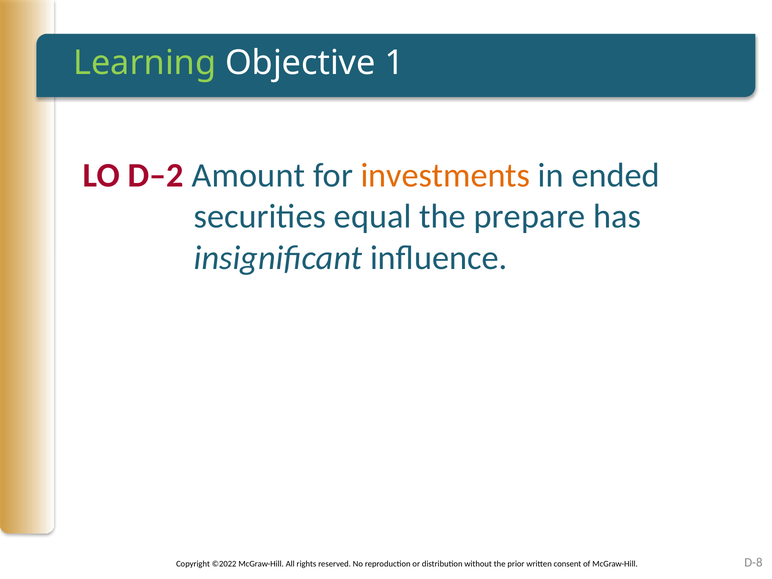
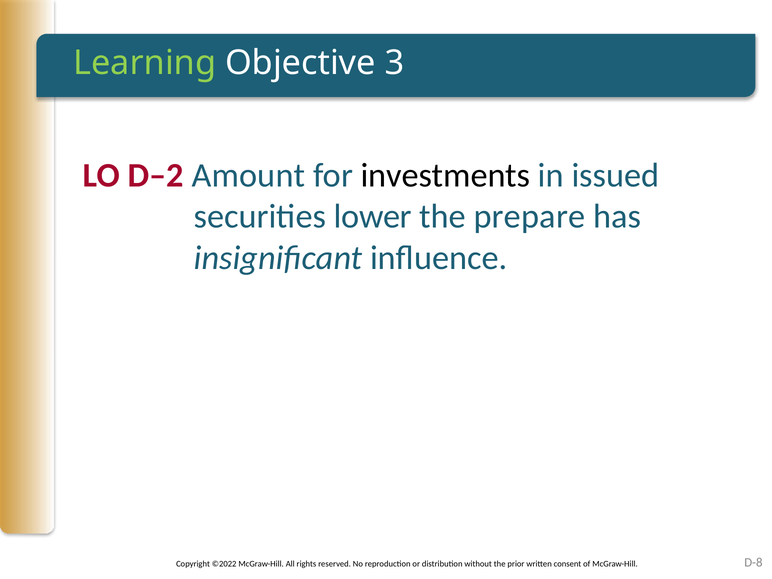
1: 1 -> 3
investments colour: orange -> black
ended: ended -> issued
equal: equal -> lower
